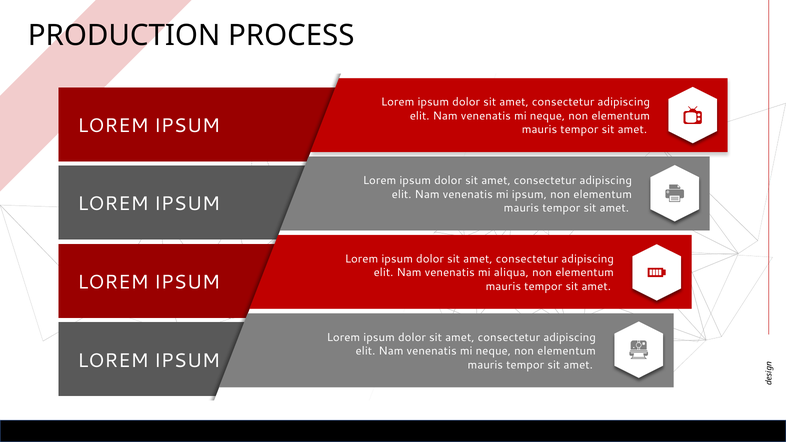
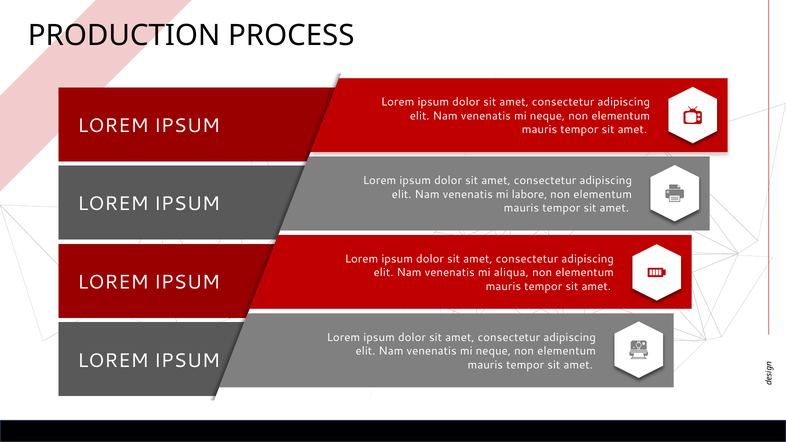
mi ipsum: ipsum -> labore
